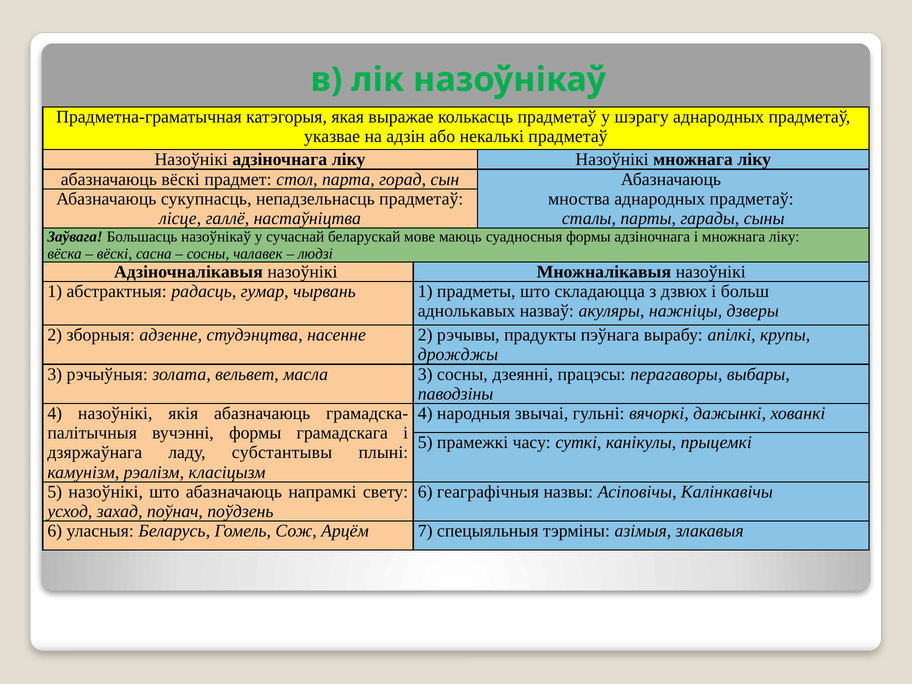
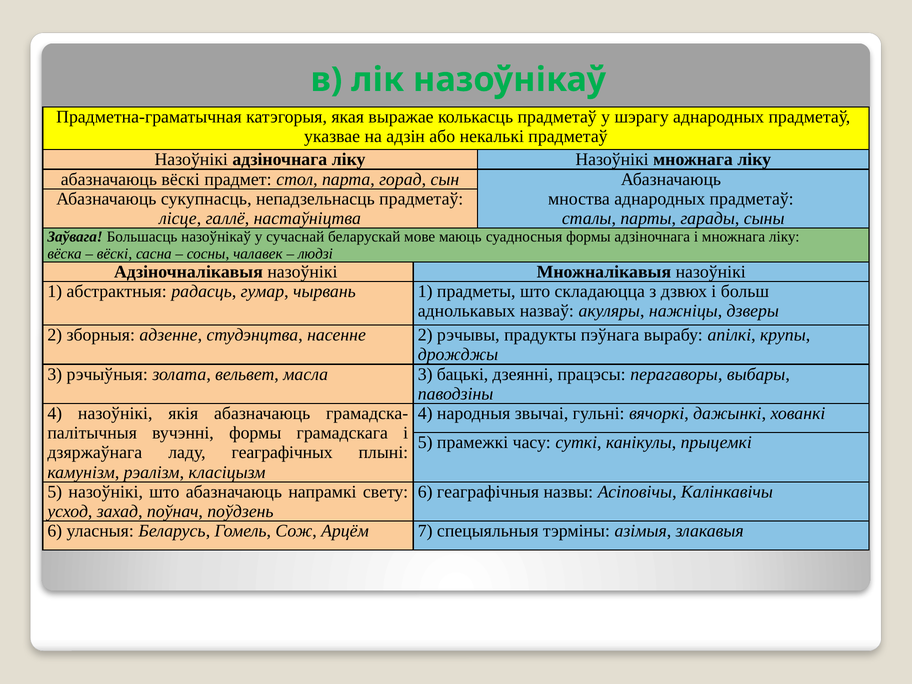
3 сосны: сосны -> бацькі
субстантывы: субстантывы -> геаграфічных
